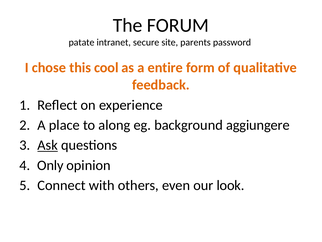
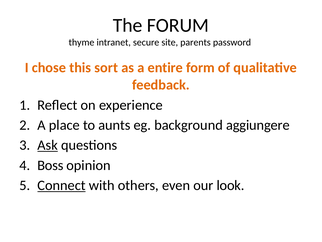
patate: patate -> thyme
cool: cool -> sort
along: along -> aunts
Only: Only -> Boss
Connect underline: none -> present
